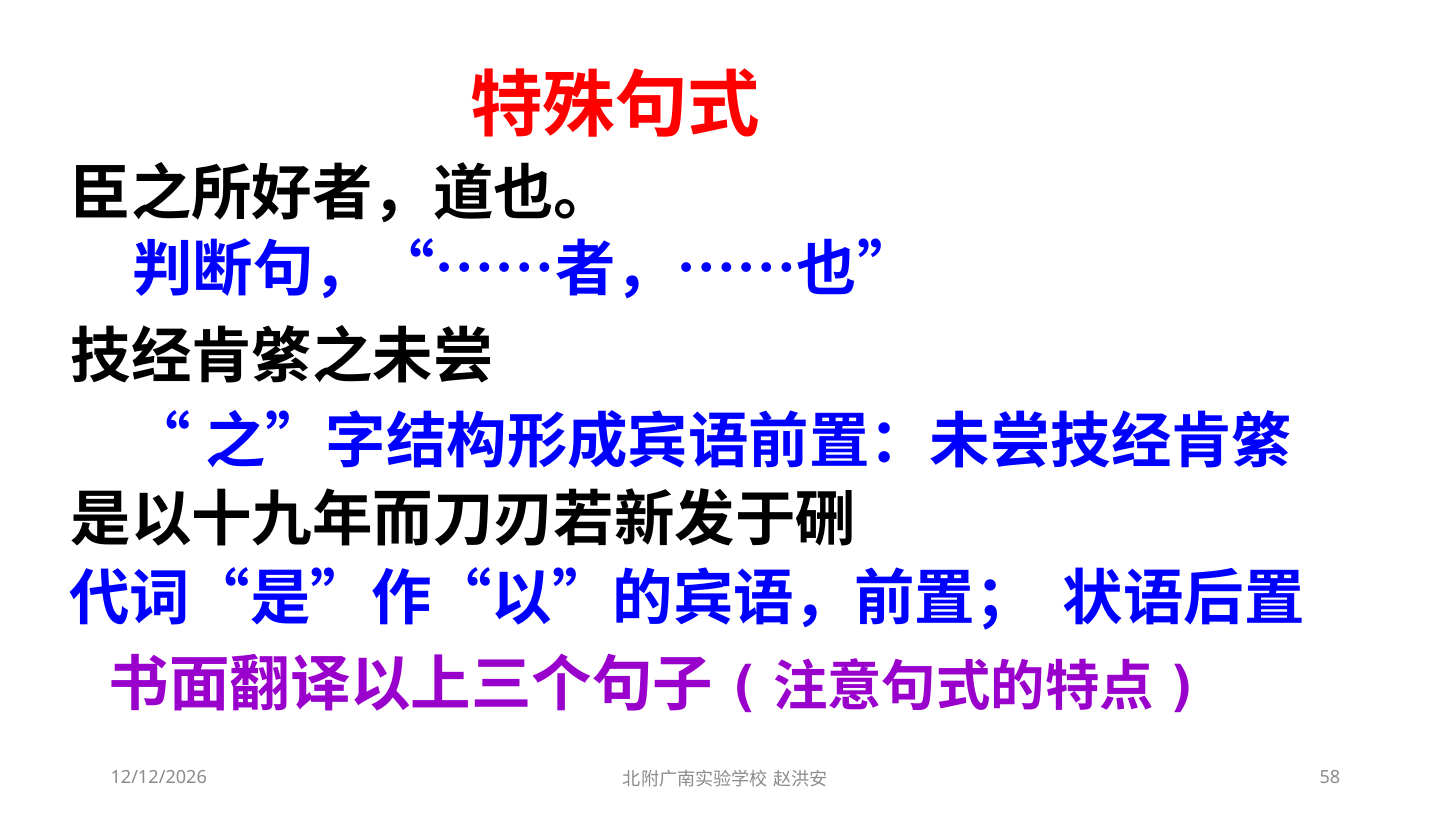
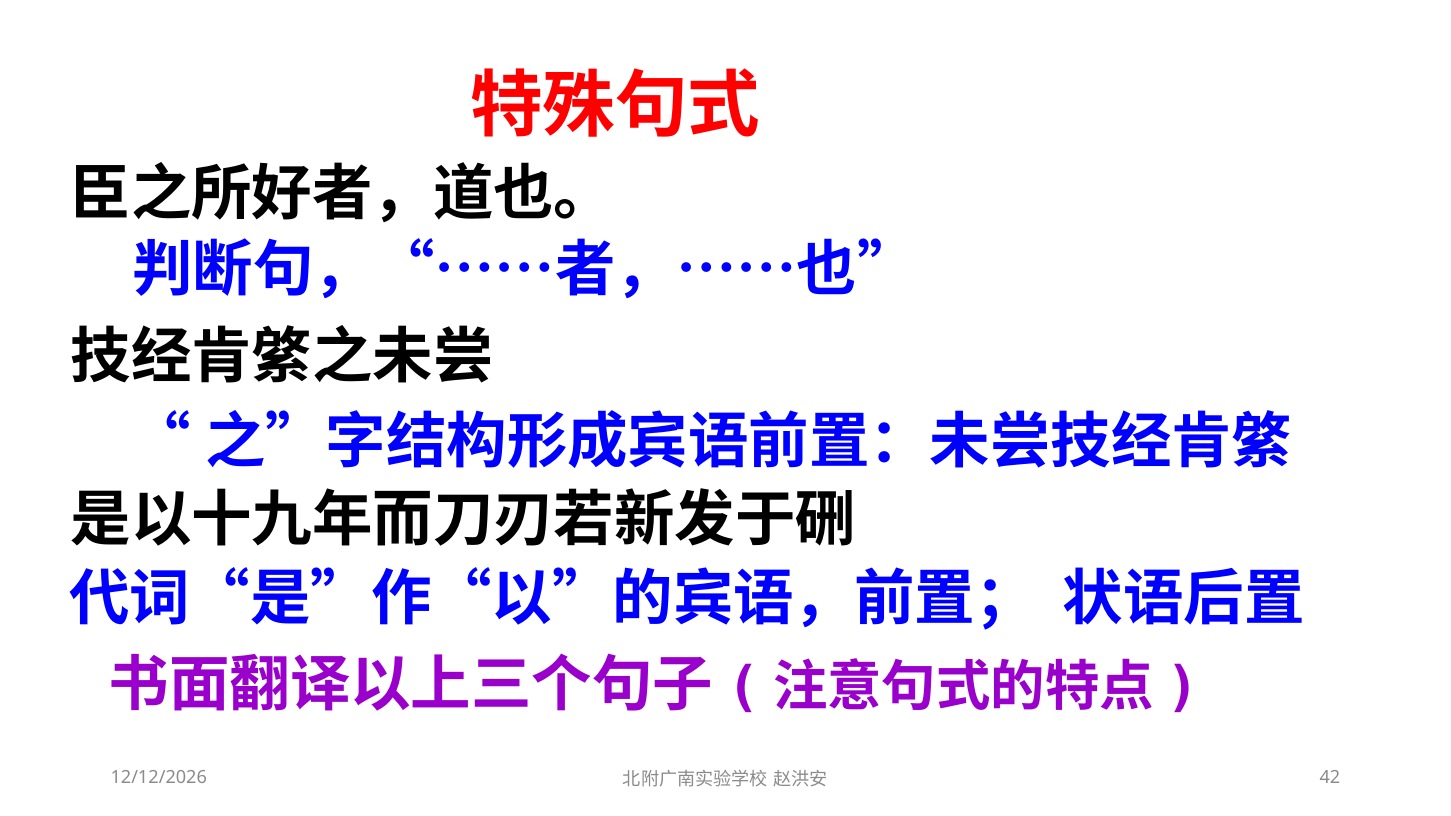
58: 58 -> 42
